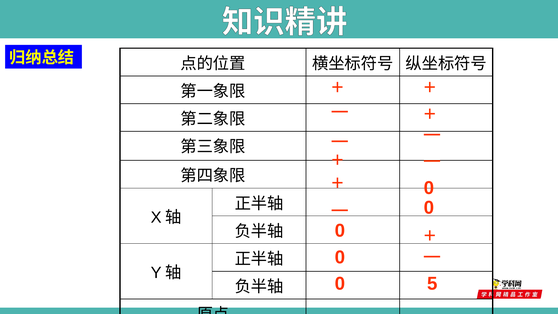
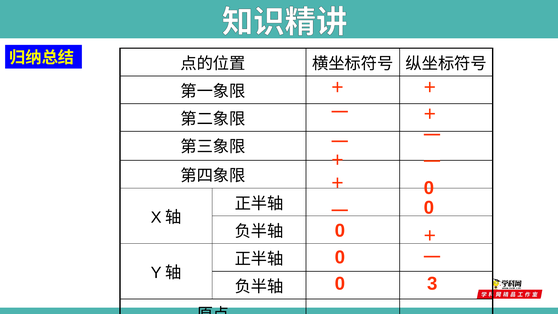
5: 5 -> 3
